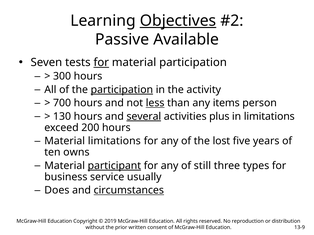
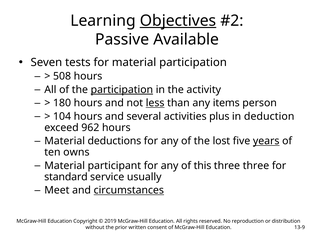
for at (101, 63) underline: present -> none
300: 300 -> 508
700: 700 -> 180
130: 130 -> 104
several underline: present -> none
in limitations: limitations -> deduction
200: 200 -> 962
Material limitations: limitations -> deductions
years underline: none -> present
participant underline: present -> none
still: still -> this
three types: types -> three
business: business -> standard
Does: Does -> Meet
